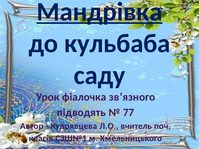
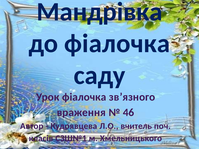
Мандрівка underline: present -> none
до кульбаба: кульбаба -> фіалочка
підводять: підводять -> враження
77: 77 -> 46
